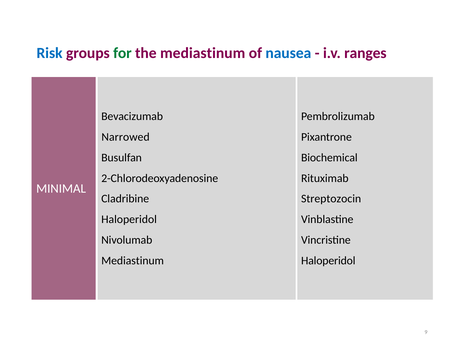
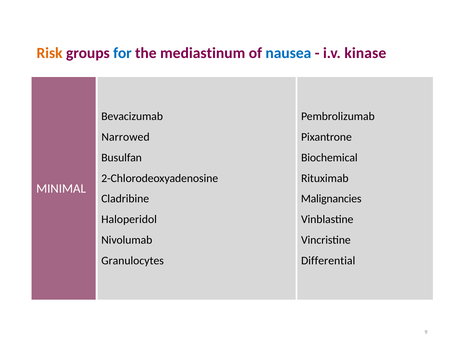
Risk colour: blue -> orange
for colour: green -> blue
ranges: ranges -> kinase
Streptozocin: Streptozocin -> Malignancies
Mediastinum at (133, 261): Mediastinum -> Granulocytes
Haloperidol at (328, 261): Haloperidol -> Differential
